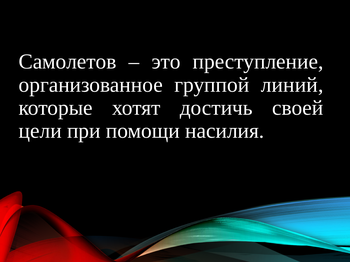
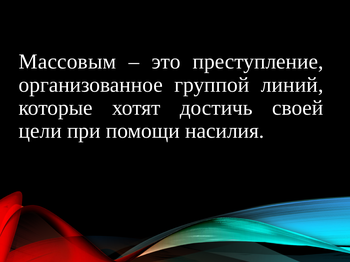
Самолетов: Самолетов -> Массовым
